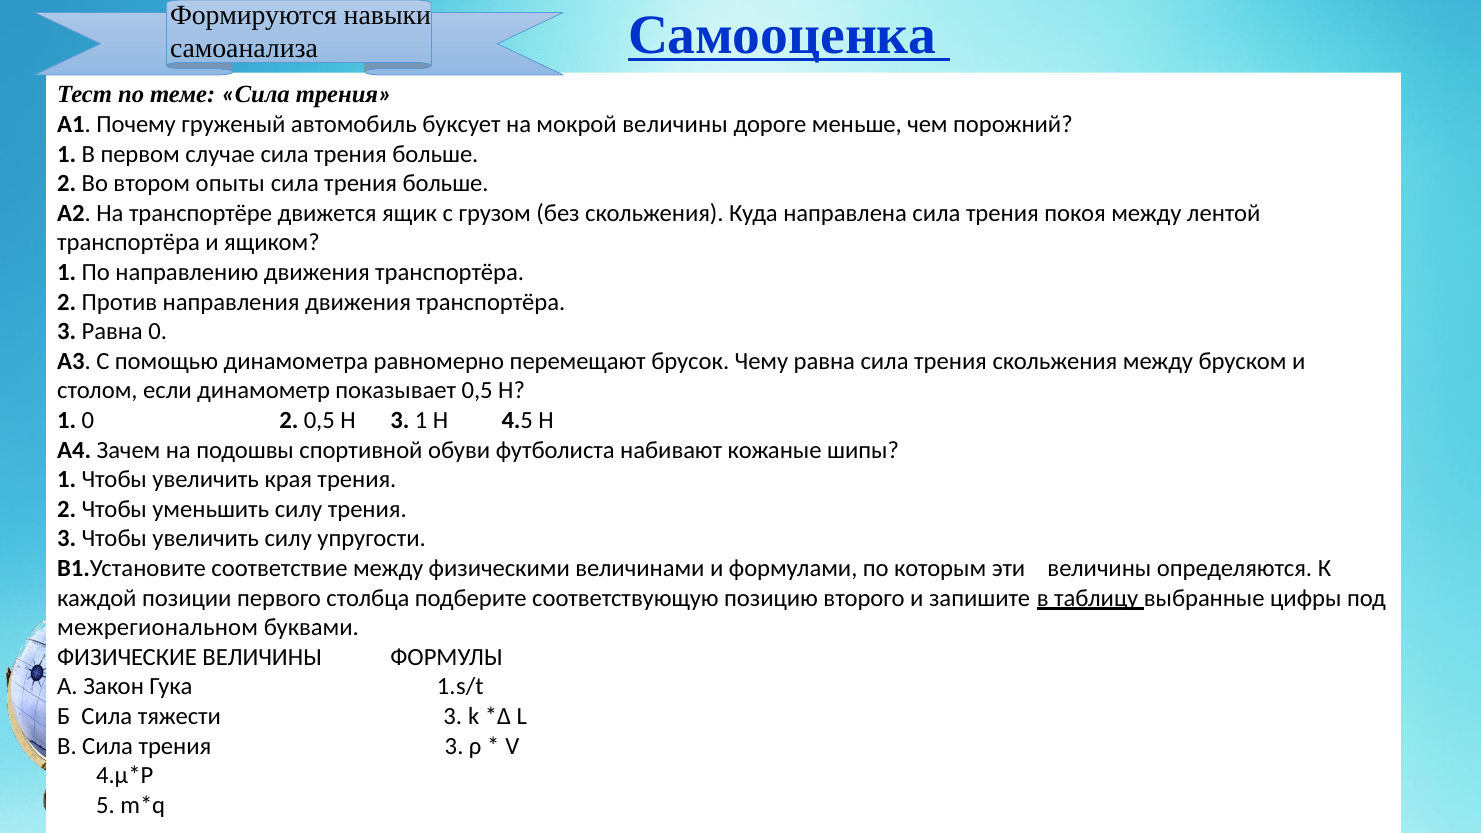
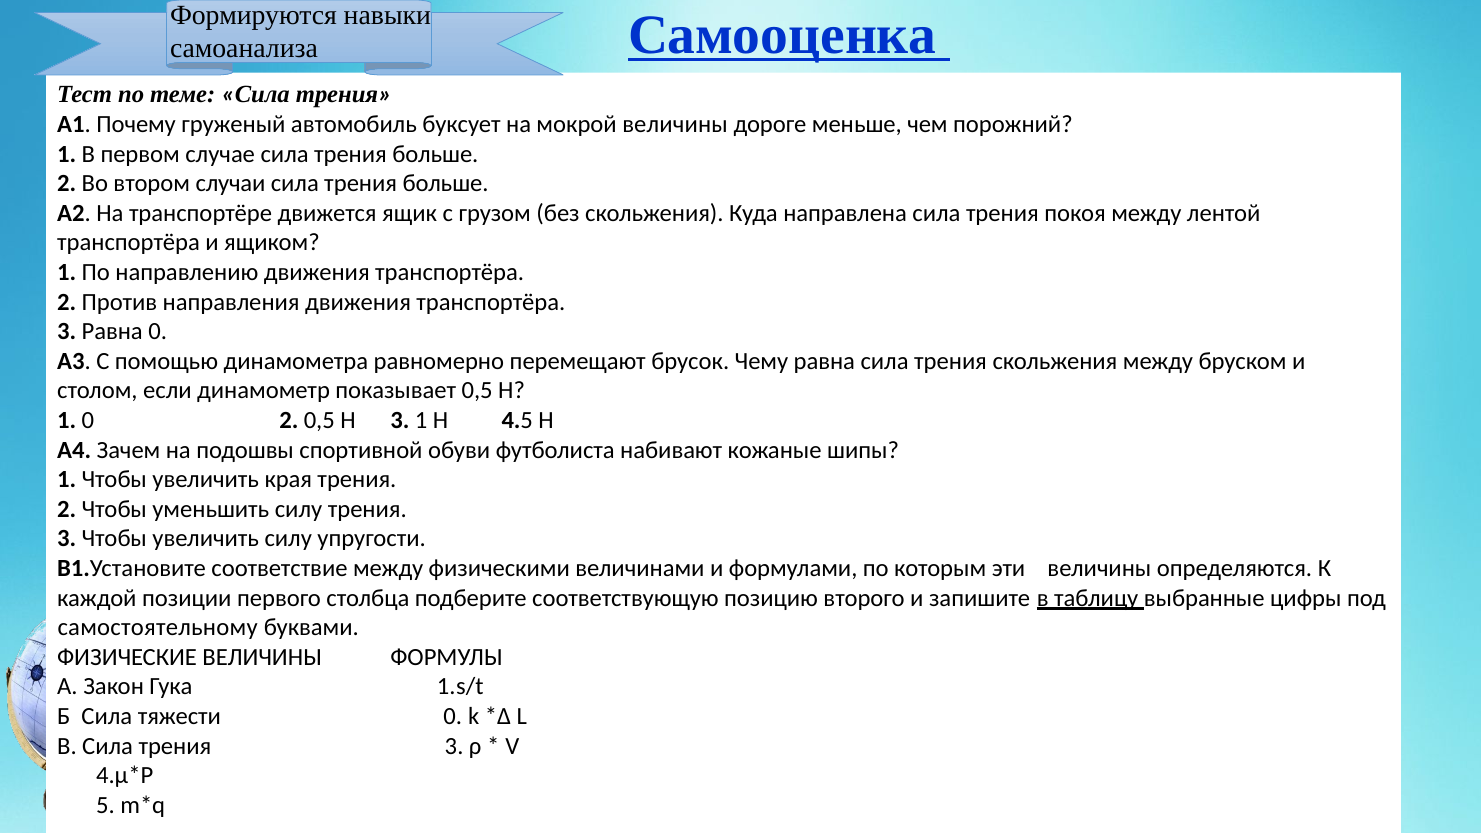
опыты: опыты -> случаи
межрегиональном: межрегиональном -> самостоятельному
тяжести 3: 3 -> 0
